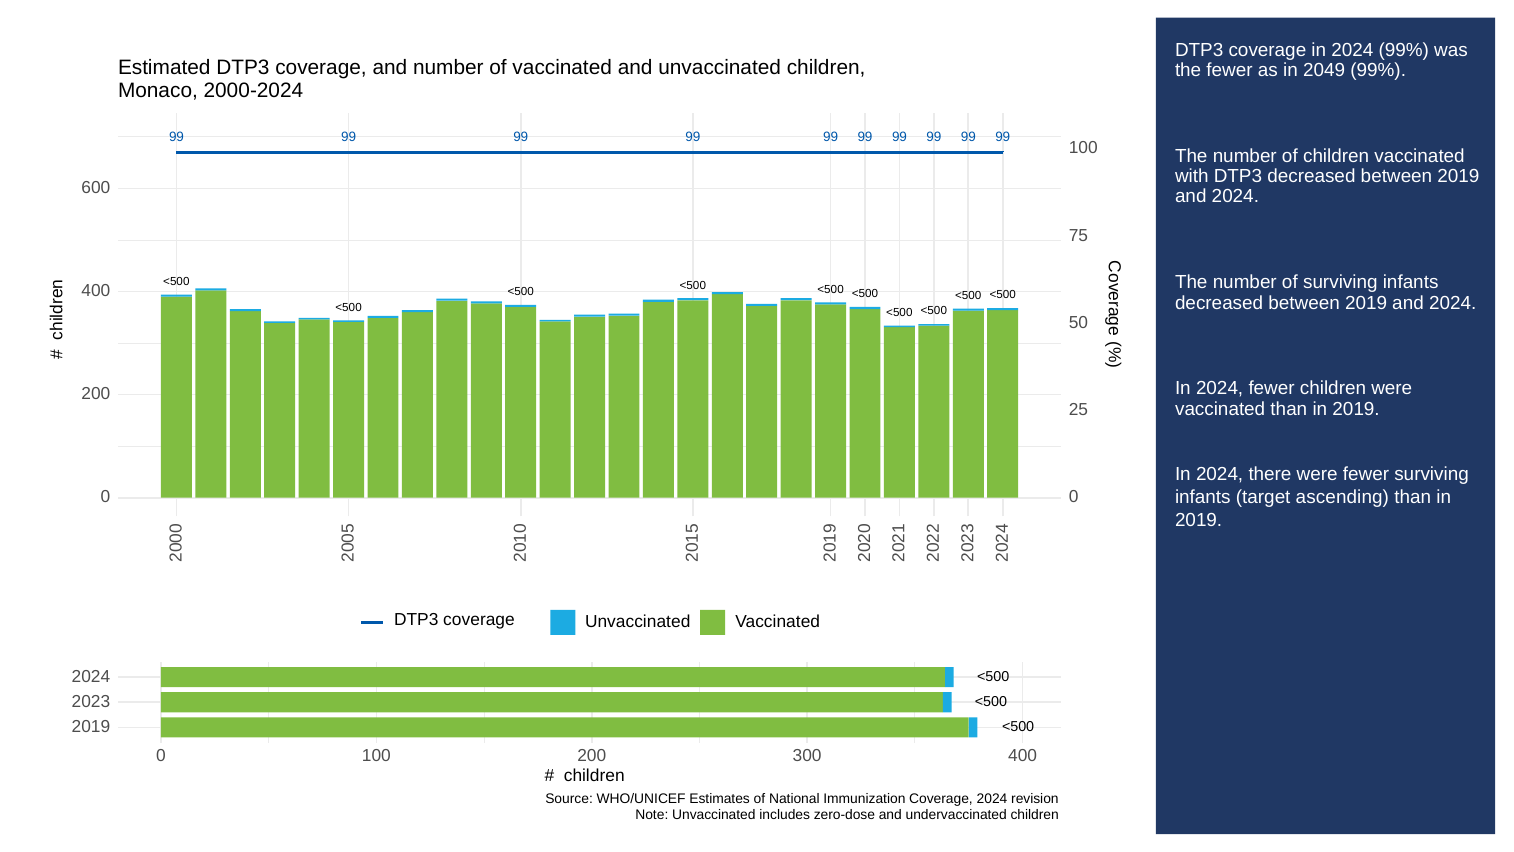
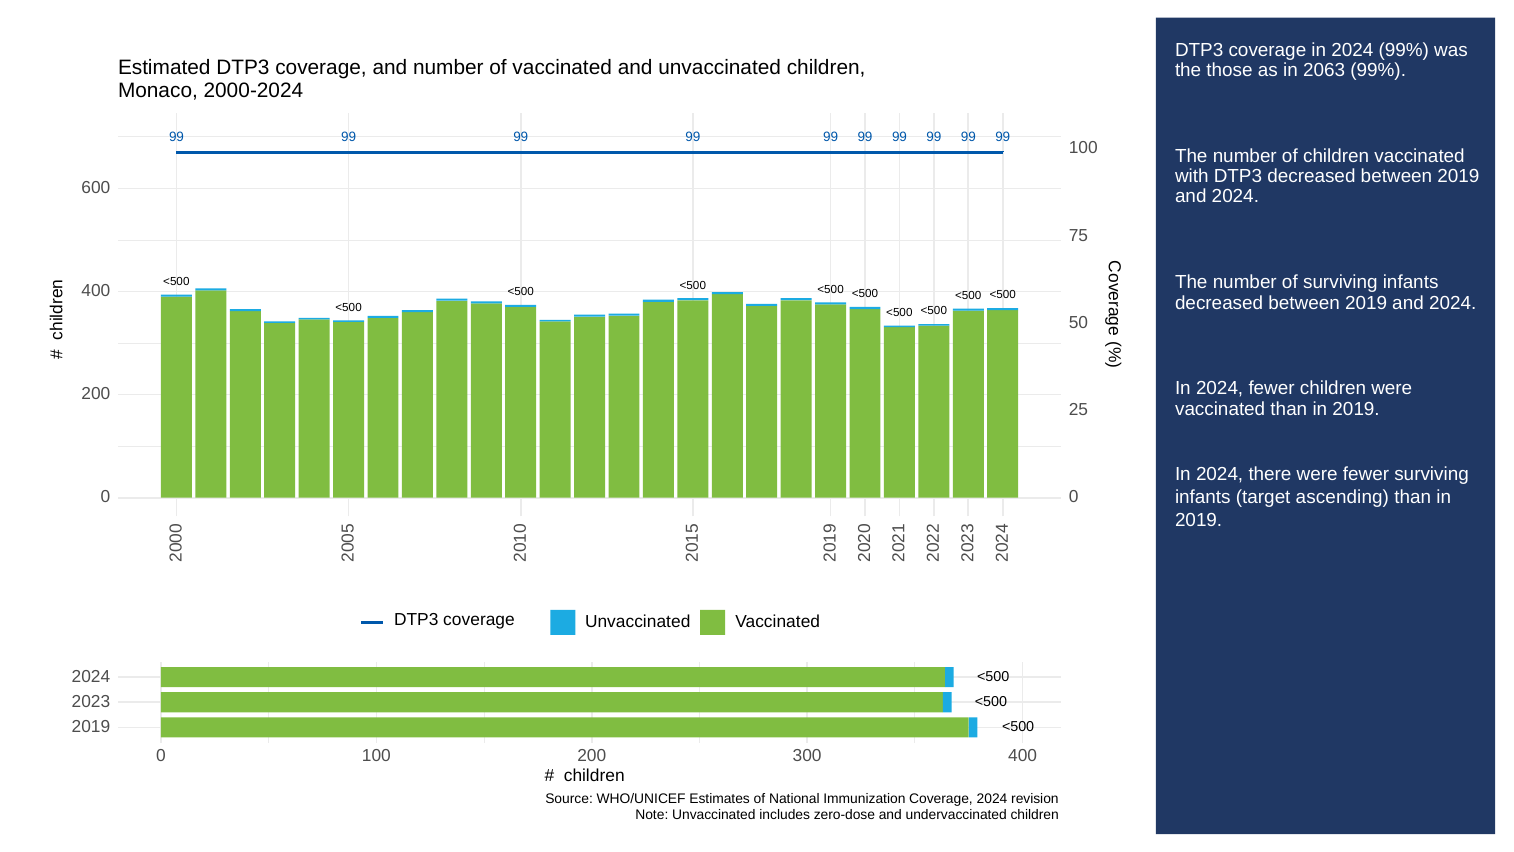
the fewer: fewer -> those
2049: 2049 -> 2063
